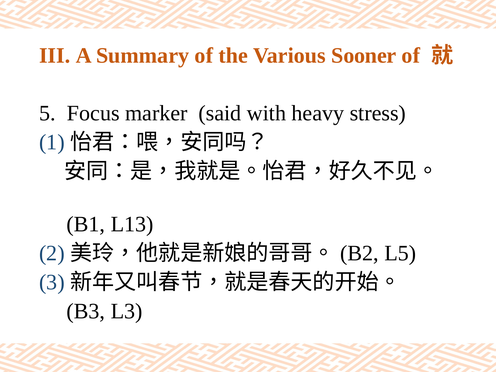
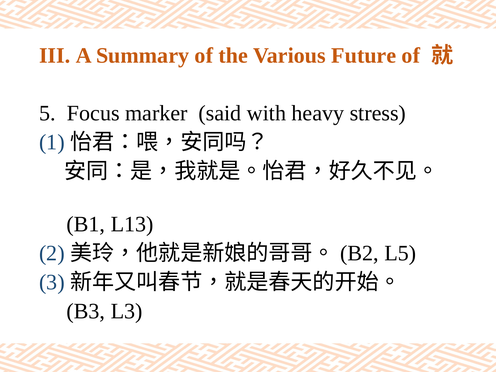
Sooner: Sooner -> Future
